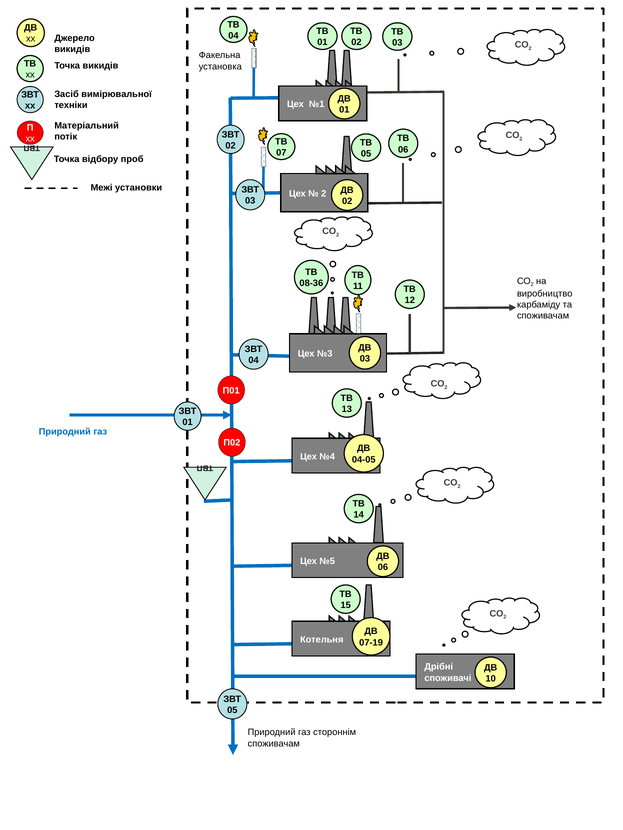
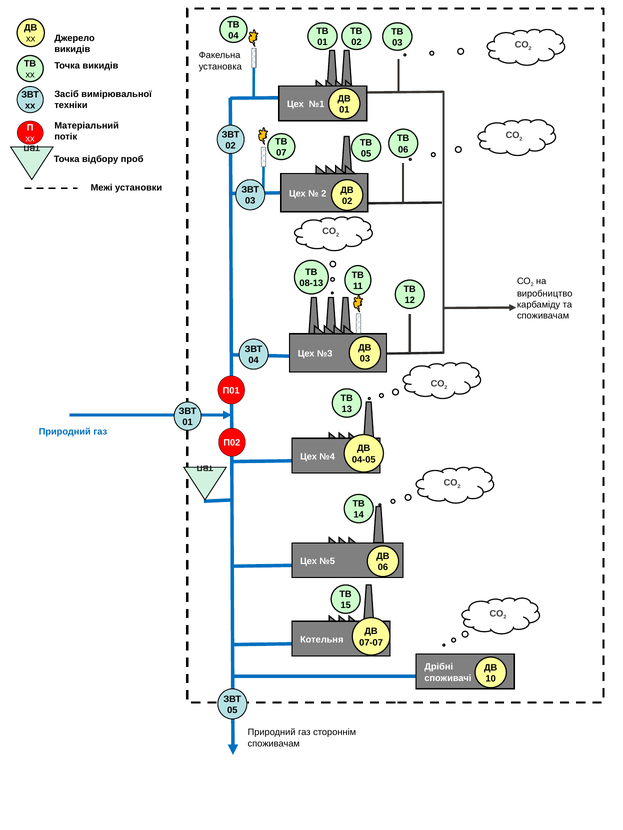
08-36: 08-36 -> 08-13
07-19: 07-19 -> 07-07
